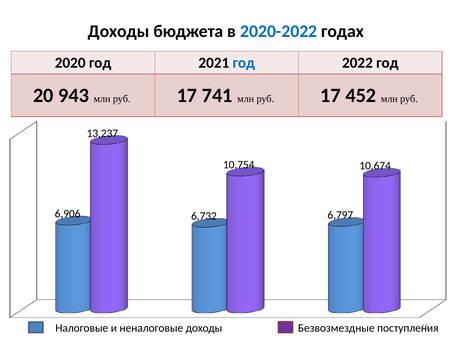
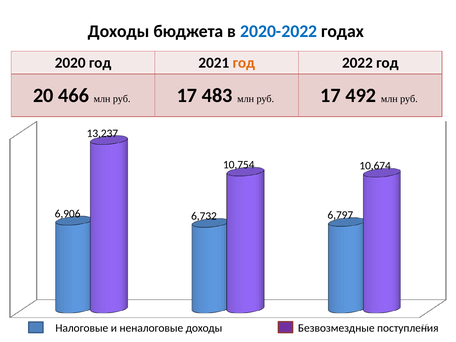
год at (244, 63) colour: blue -> orange
943: 943 -> 466
741: 741 -> 483
452: 452 -> 492
